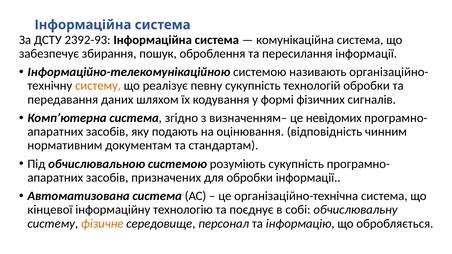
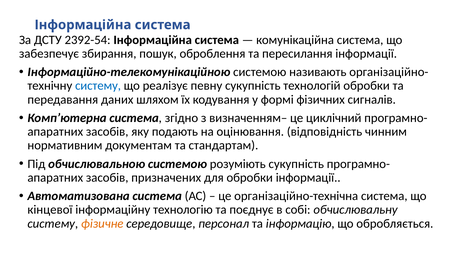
2392-93: 2392-93 -> 2392-54
систему at (98, 86) colour: orange -> blue
невідомих: невідомих -> циклічний
